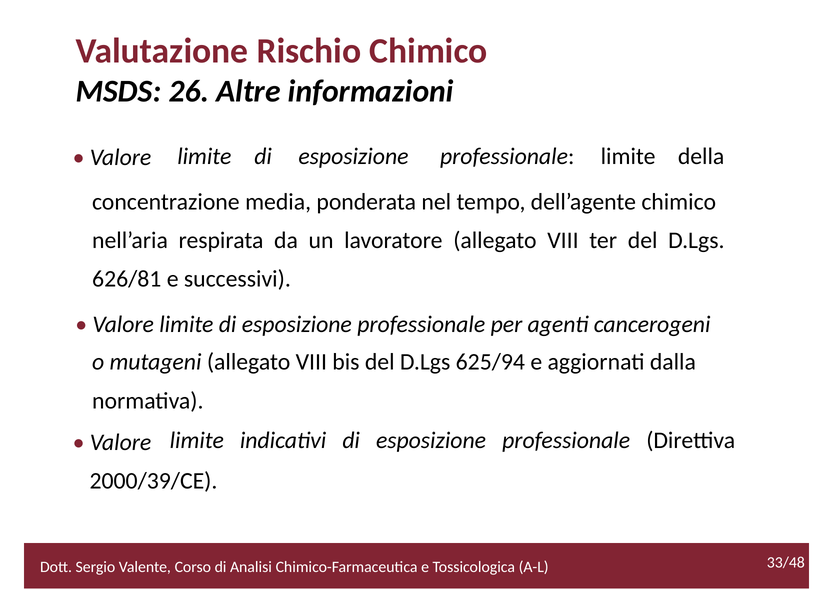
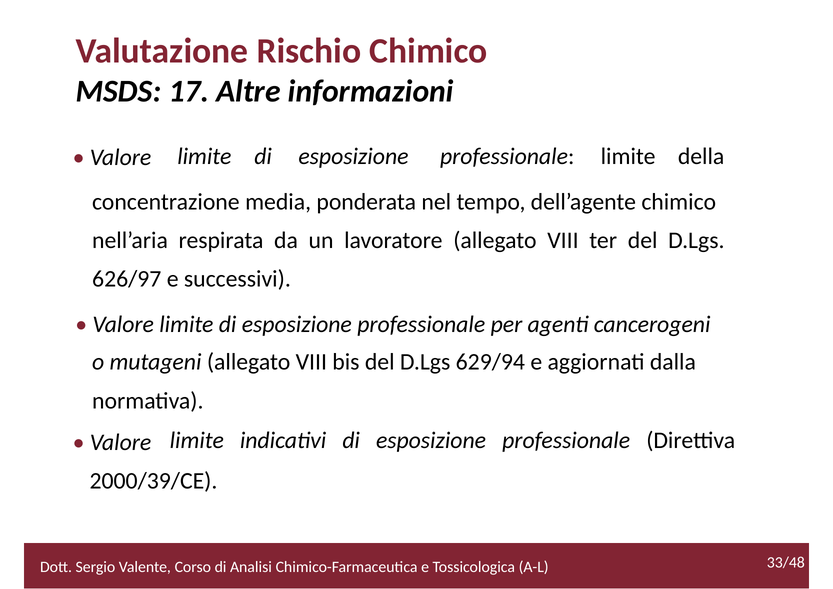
26: 26 -> 17
626/81: 626/81 -> 626/97
625/94: 625/94 -> 629/94
